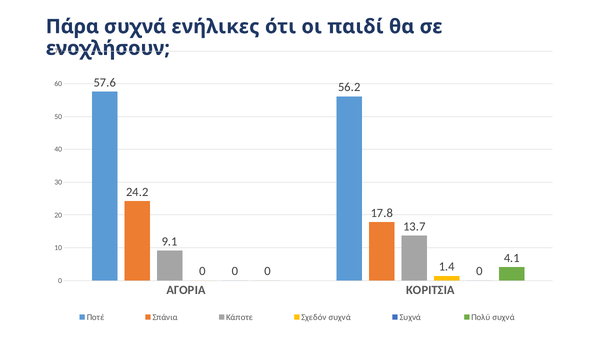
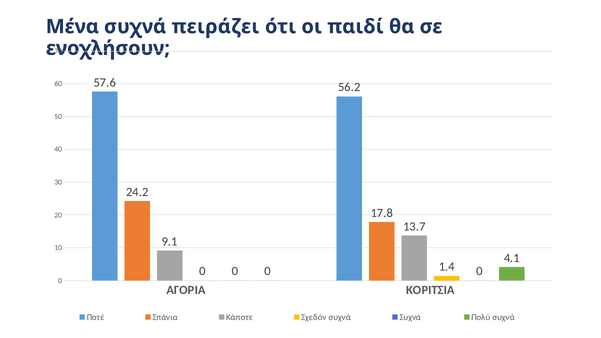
Πάρα: Πάρα -> Μένα
ενήλικες: ενήλικες -> πειράζει
